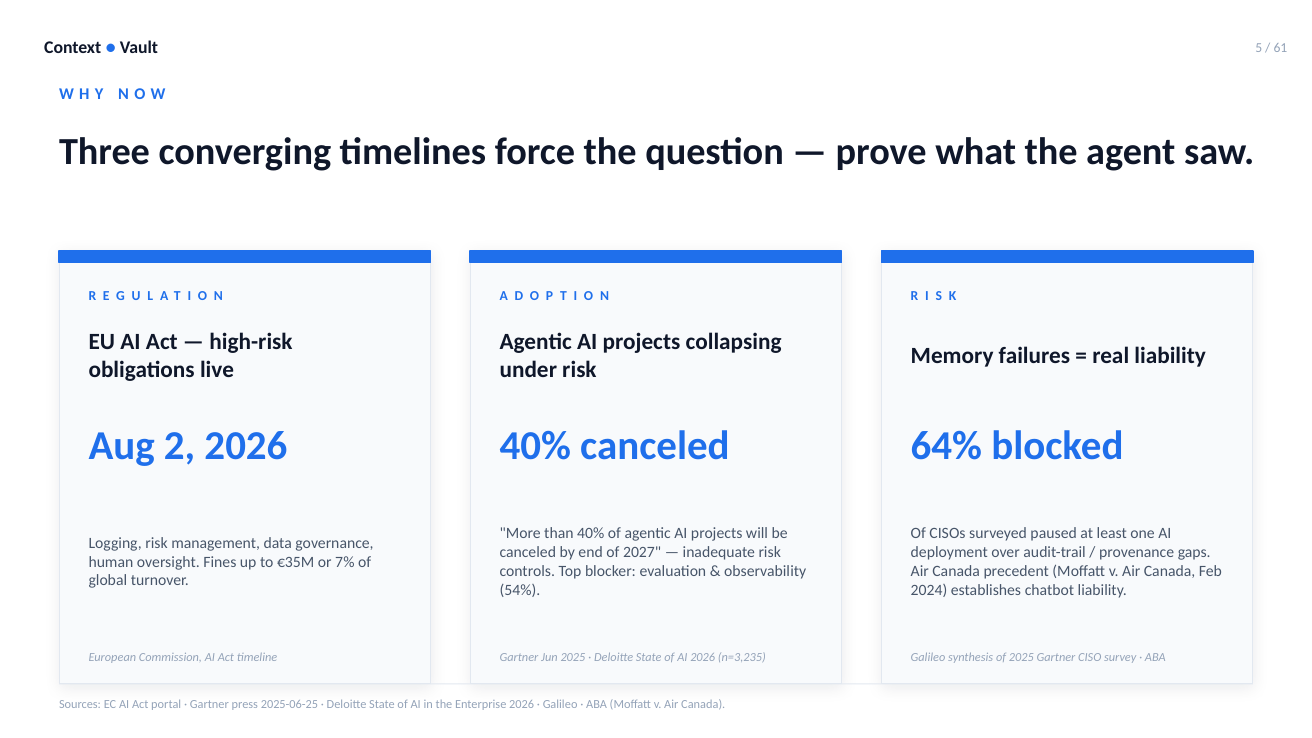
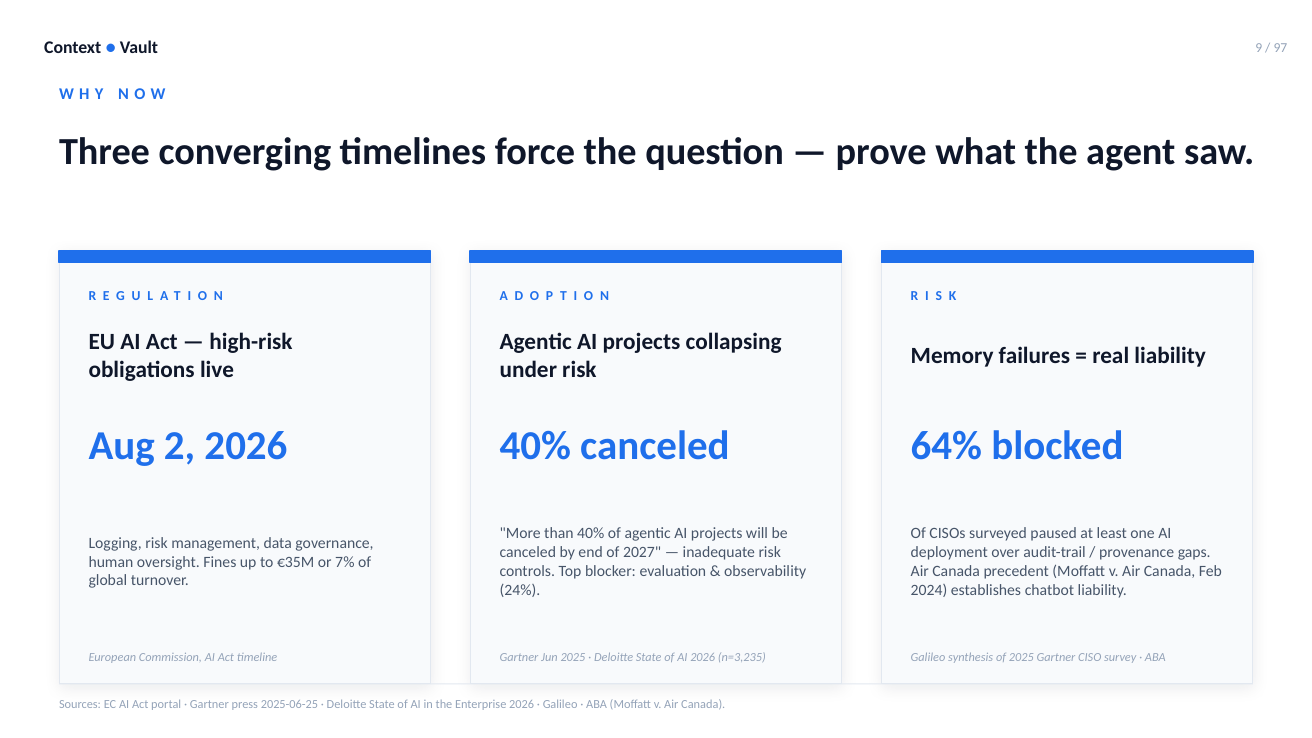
5: 5 -> 9
61: 61 -> 97
54%: 54% -> 24%
